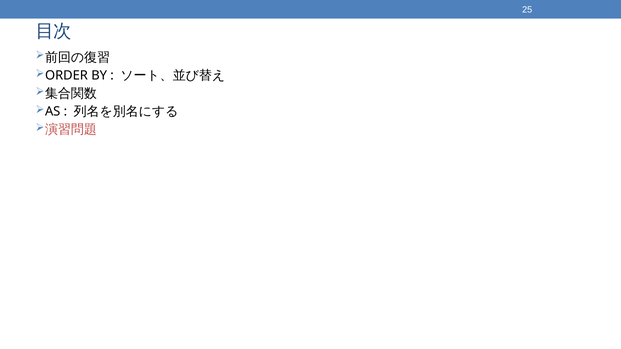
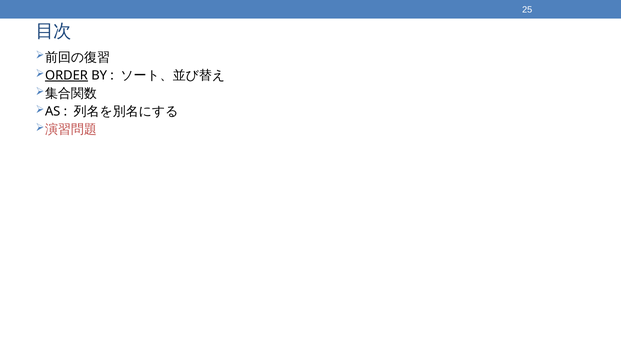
ORDER underline: none -> present
